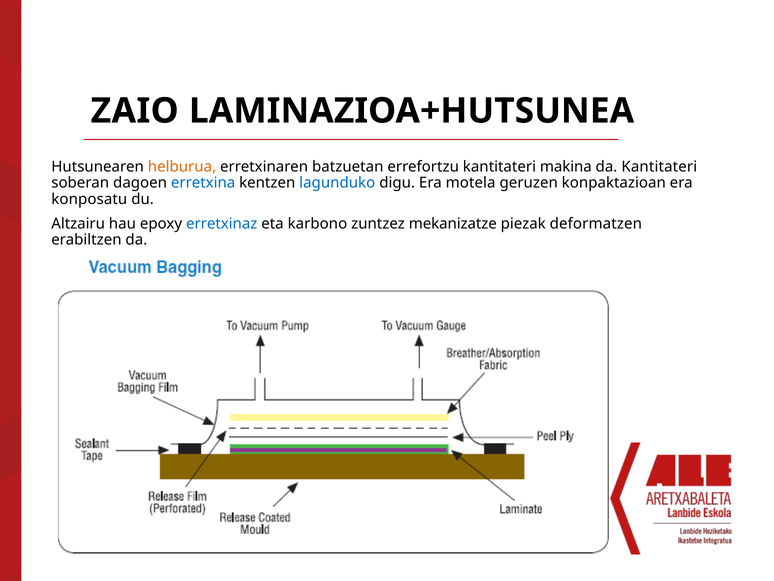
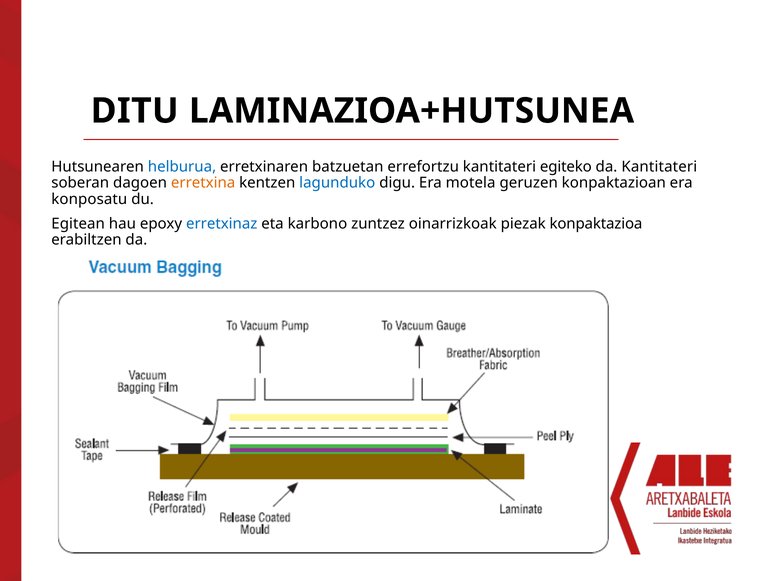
ZAIO: ZAIO -> DITU
helburua colour: orange -> blue
makina: makina -> egiteko
erretxina colour: blue -> orange
Altzairu: Altzairu -> Egitean
mekanizatze: mekanizatze -> oinarrizkoak
deformatzen: deformatzen -> konpaktazioa
